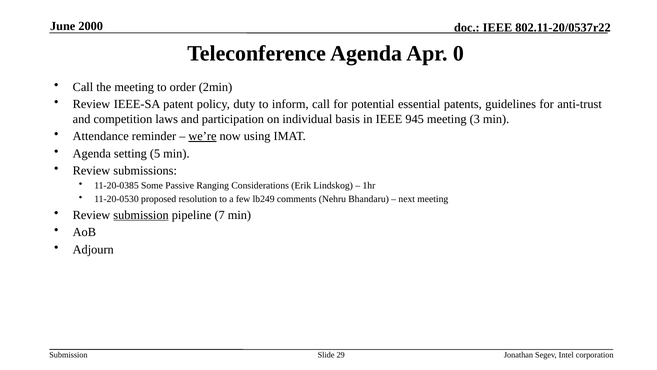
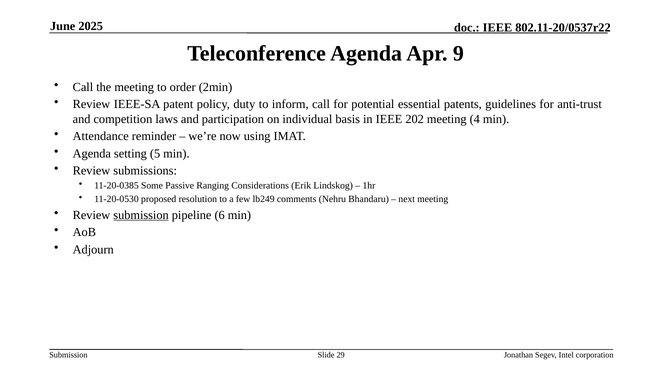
2000: 2000 -> 2025
0: 0 -> 9
945: 945 -> 202
3: 3 -> 4
we’re underline: present -> none
7: 7 -> 6
